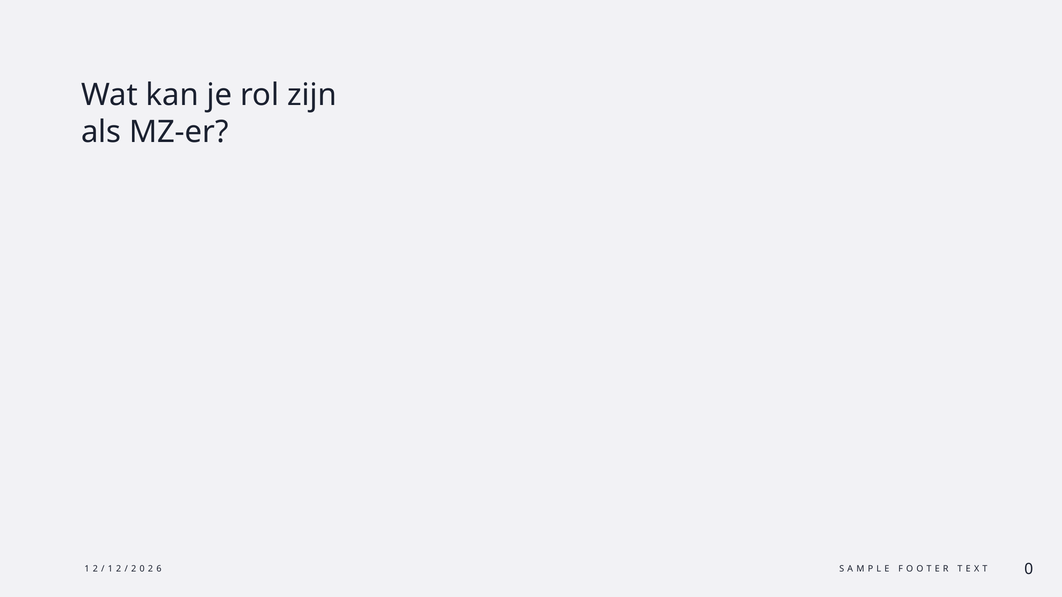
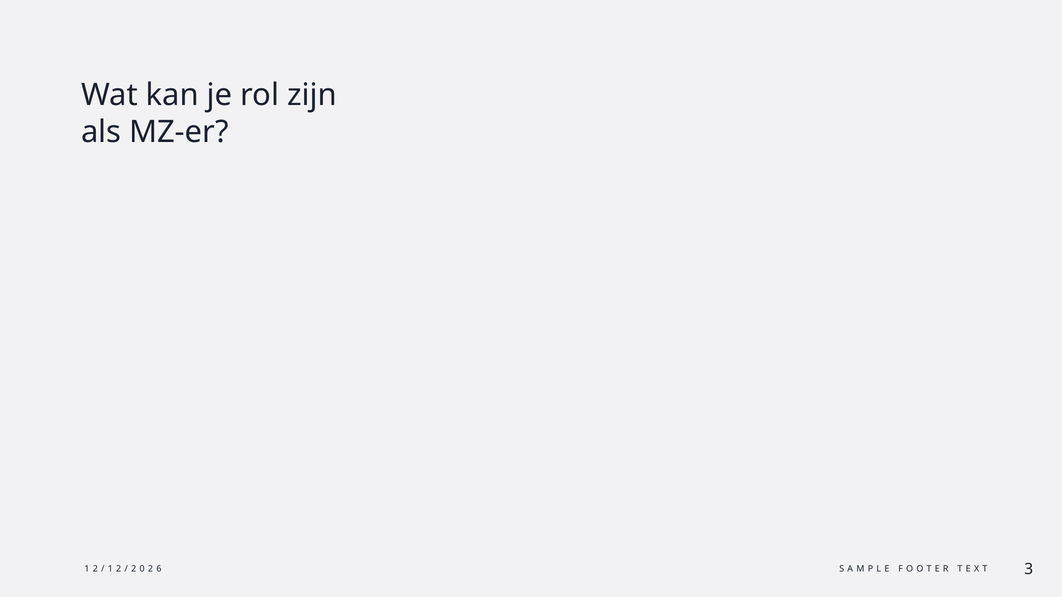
0 at (1029, 569): 0 -> 3
